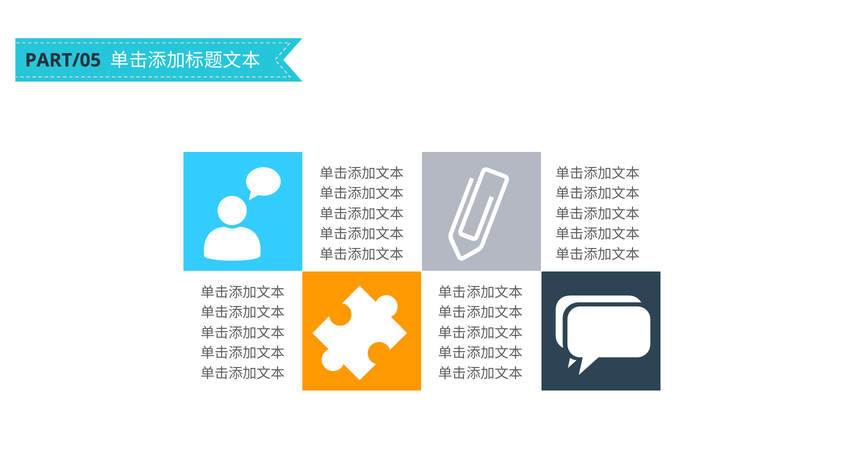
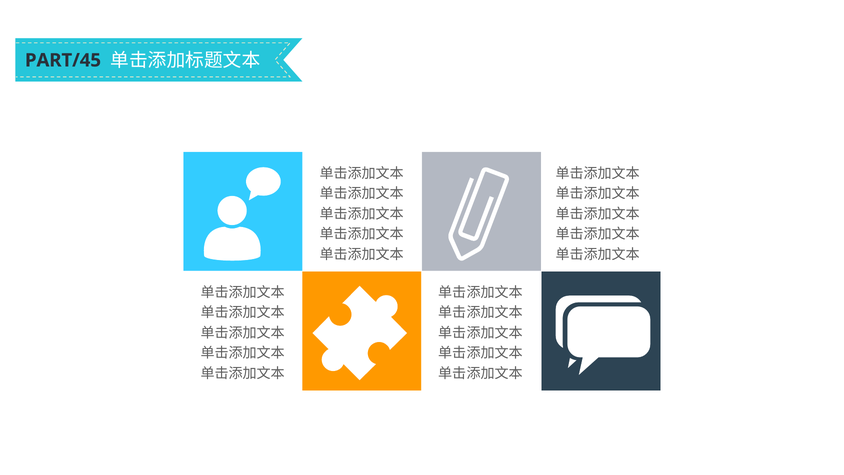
PART/05: PART/05 -> PART/45
